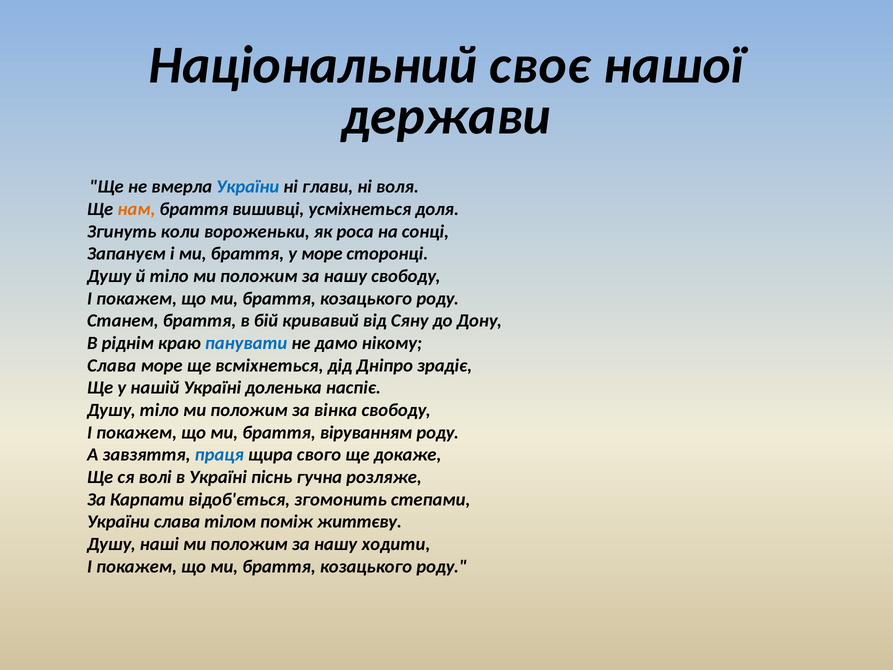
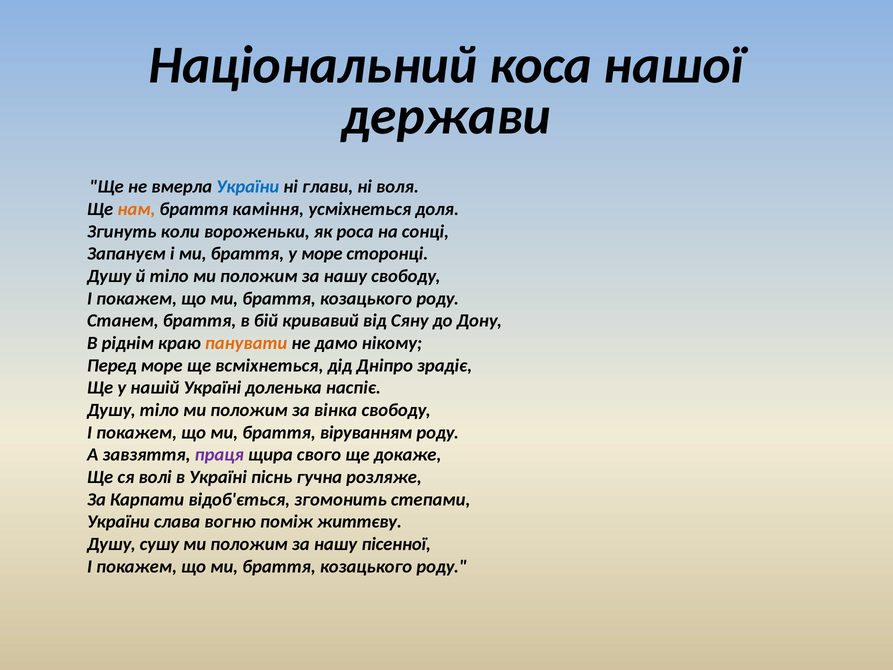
своє: своє -> коса
вишивці: вишивці -> каміння
панувати colour: blue -> orange
Слава at (112, 365): Слава -> Перед
праця colour: blue -> purple
тілом: тілом -> вогню
наші: наші -> сушу
ходити: ходити -> пісенної
